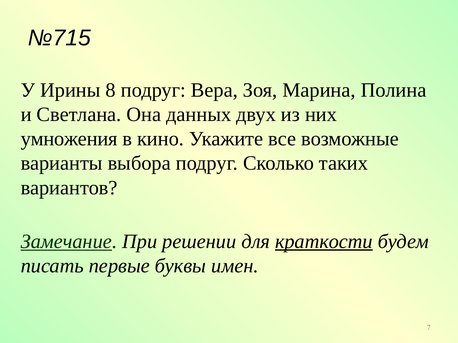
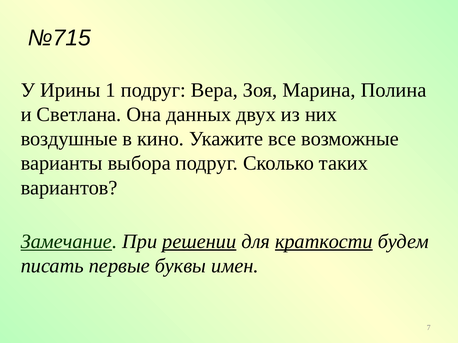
8: 8 -> 1
умножения: умножения -> воздушные
решении underline: none -> present
